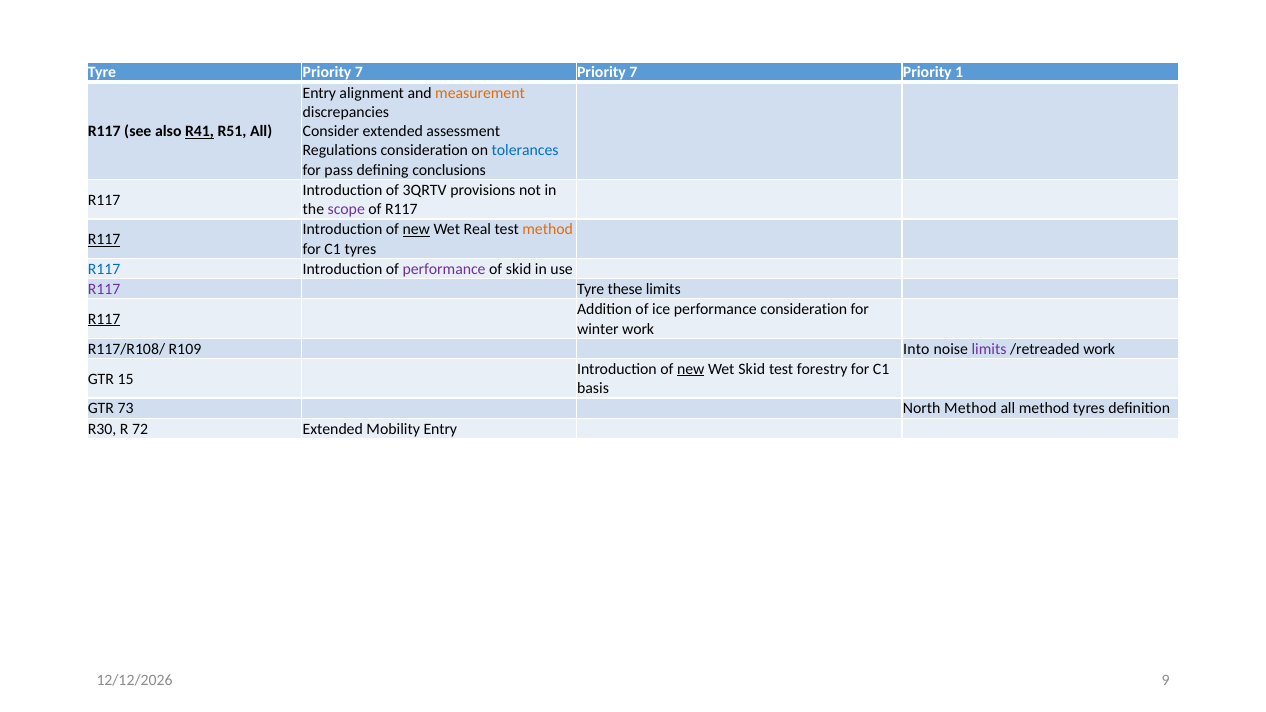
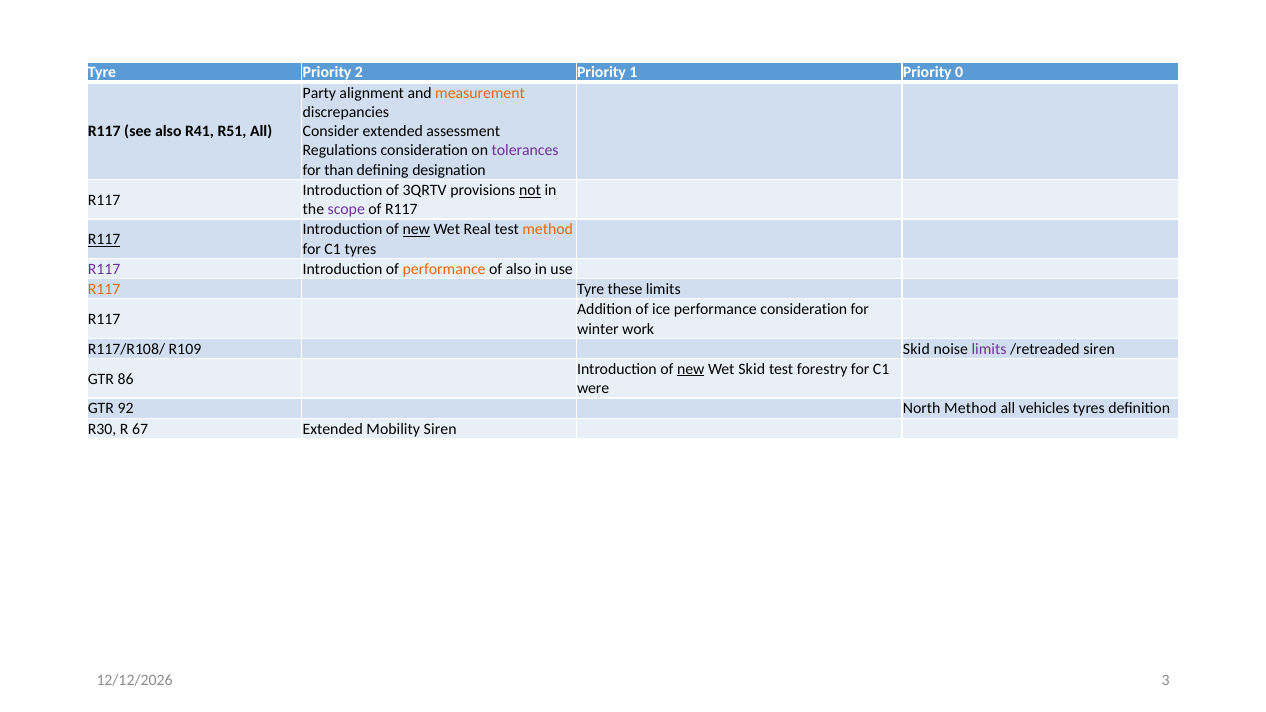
Tyre Priority 7: 7 -> 2
7 at (633, 73): 7 -> 1
1: 1 -> 0
Entry at (319, 93): Entry -> Party
R41 underline: present -> none
tolerances colour: blue -> purple
pass: pass -> than
conclusions: conclusions -> designation
not underline: none -> present
R117 at (104, 269) colour: blue -> purple
performance at (444, 269) colour: purple -> orange
of skid: skid -> also
R117 at (104, 289) colour: purple -> orange
R117 at (104, 319) underline: present -> none
R109 Into: Into -> Skid
/retreaded work: work -> siren
15: 15 -> 86
basis: basis -> were
73: 73 -> 92
all method: method -> vehicles
72: 72 -> 67
Mobility Entry: Entry -> Siren
9: 9 -> 3
